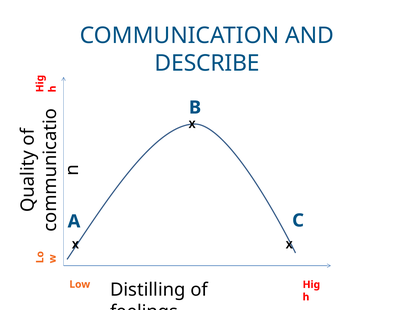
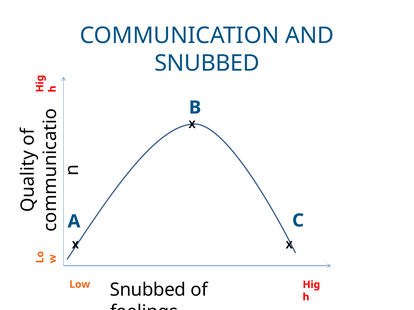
DESCRIBE at (207, 63): DESCRIBE -> SNUBBED
Distilling at (148, 290): Distilling -> Snubbed
